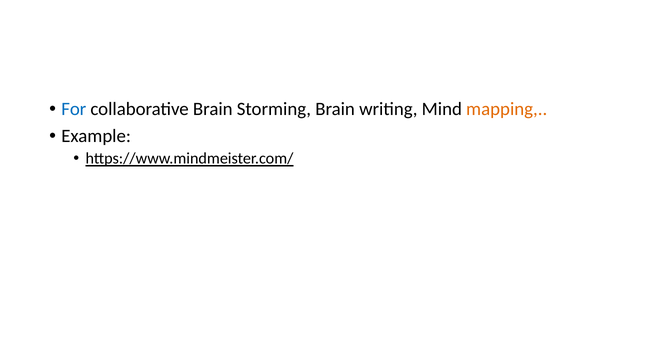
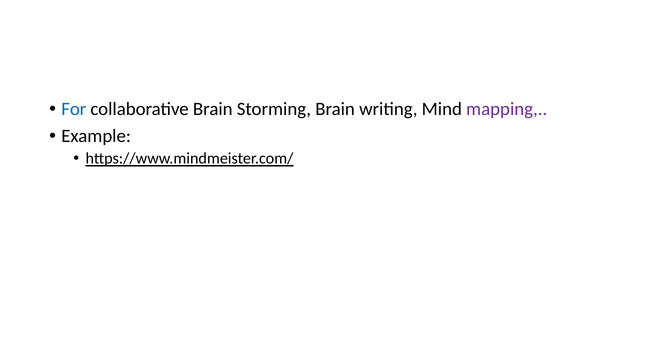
mapping colour: orange -> purple
